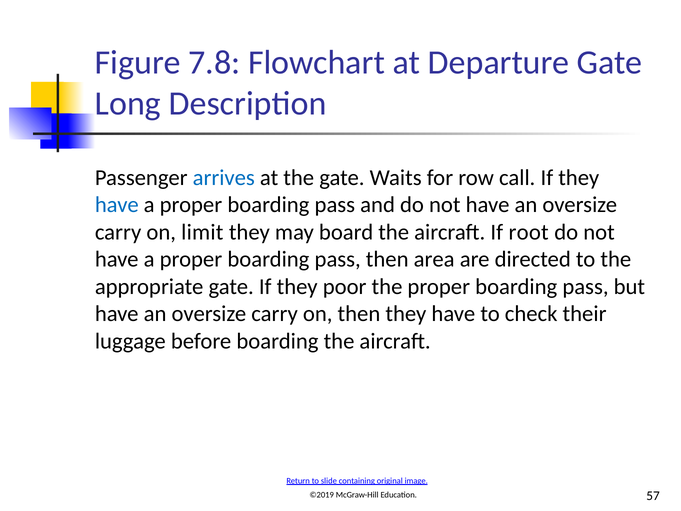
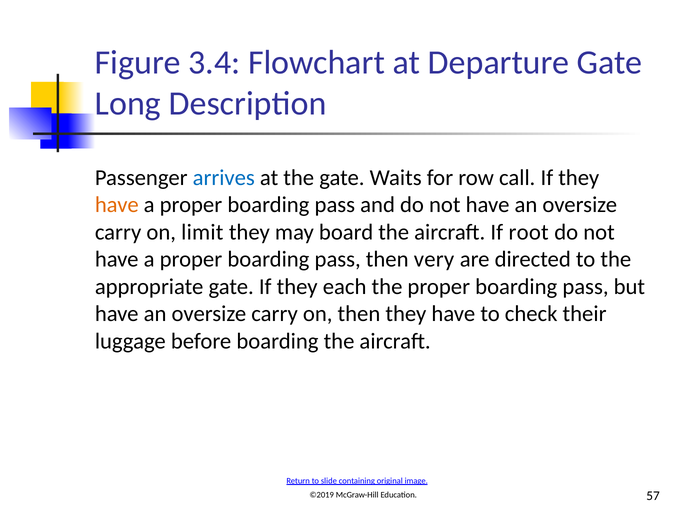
7.8: 7.8 -> 3.4
have at (117, 205) colour: blue -> orange
area: area -> very
poor: poor -> each
